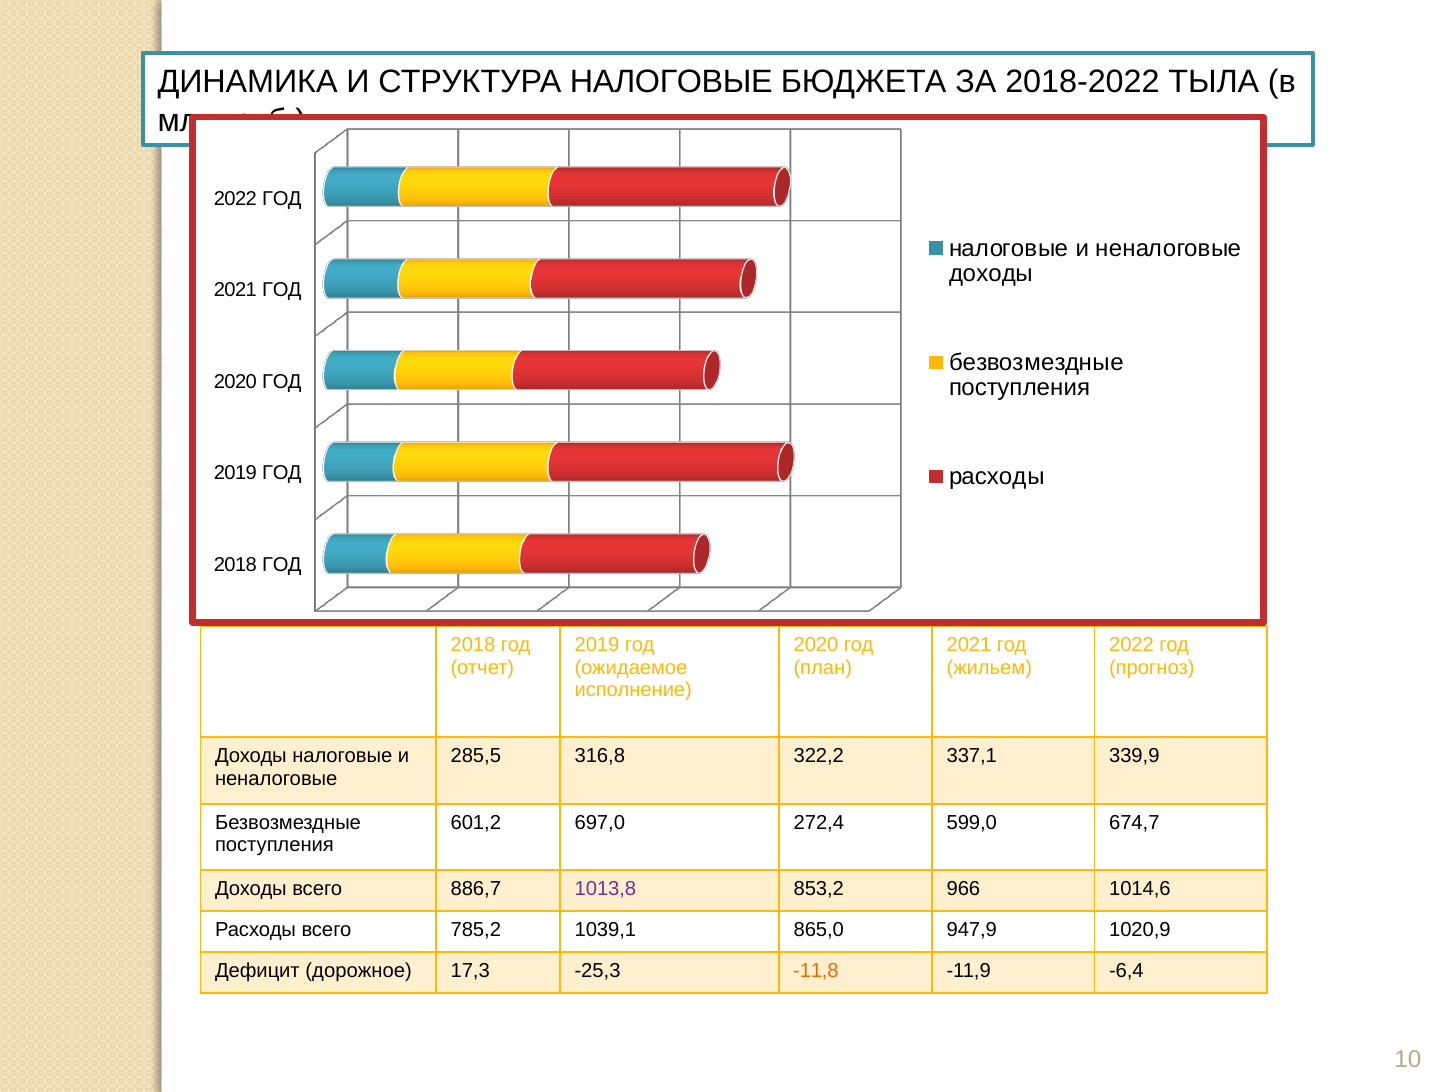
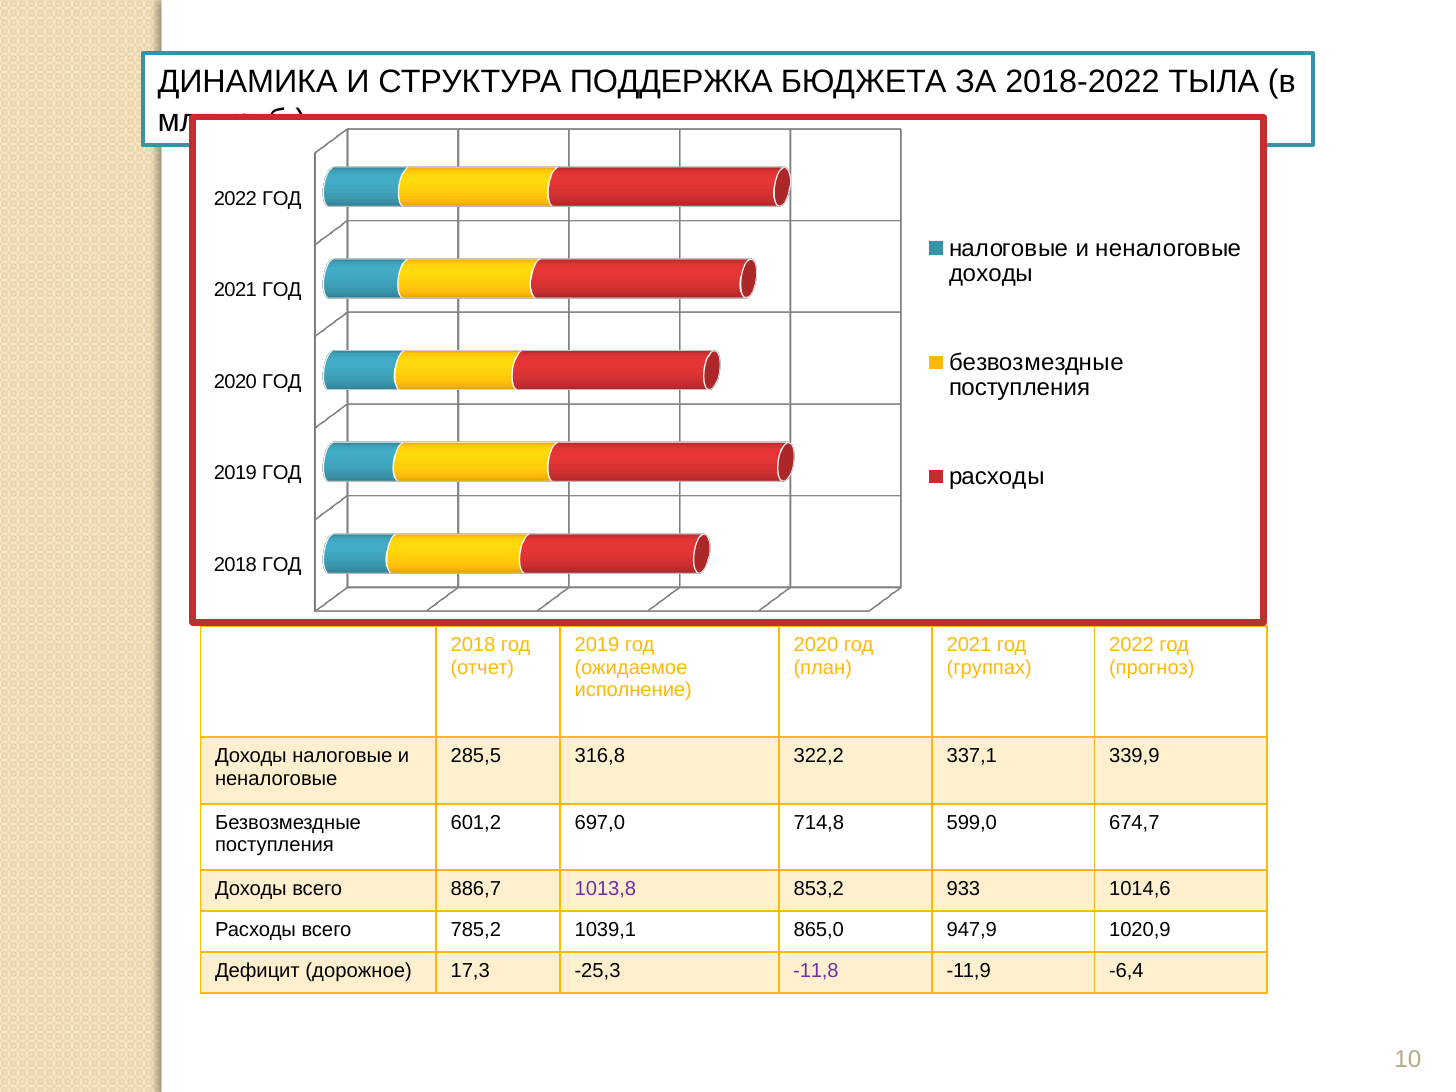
СТРУКТУРА НАЛОГОВЫЕ: НАЛОГОВЫЕ -> ПОДДЕРЖКА
жильем: жильем -> группах
272,4: 272,4 -> 714,8
966: 966 -> 933
-11,8 colour: orange -> purple
